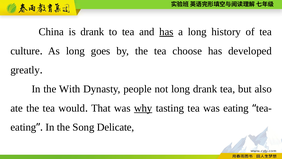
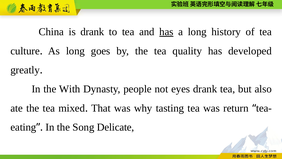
choose: choose -> quality
not long: long -> eyes
would: would -> mixed
why underline: present -> none
was eating: eating -> return
